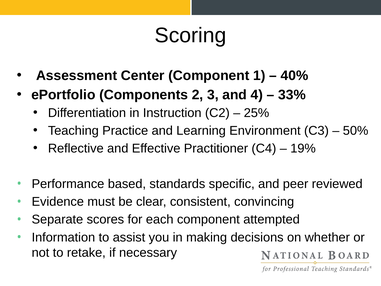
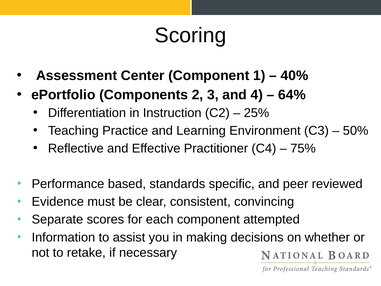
33%: 33% -> 64%
19%: 19% -> 75%
